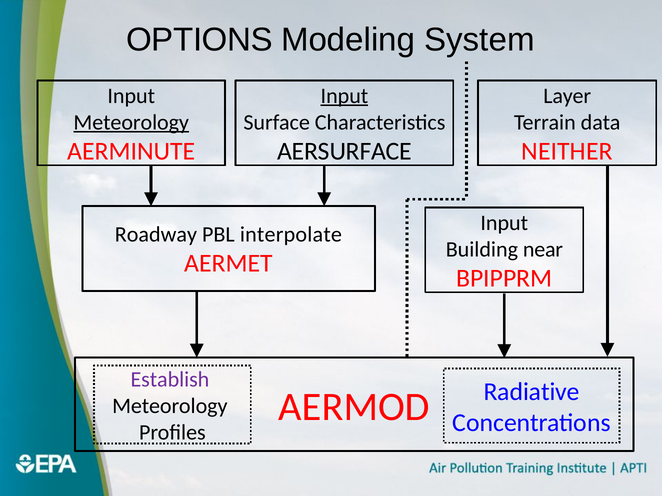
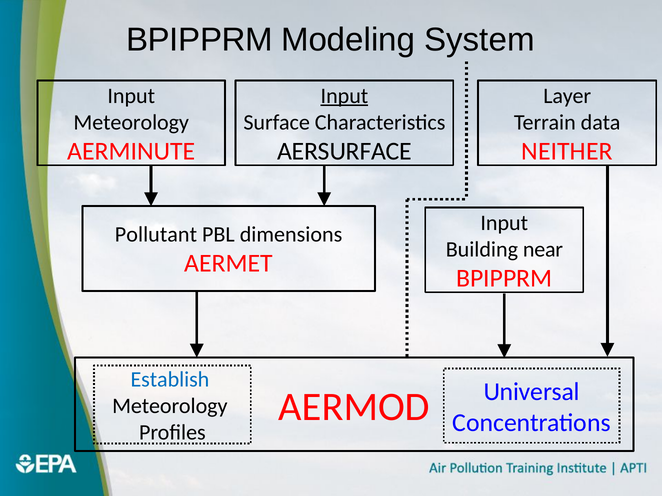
OPTIONS at (199, 40): OPTIONS -> BPIPPRM
Meteorology at (131, 122) underline: present -> none
Roadway: Roadway -> Pollutant
interpolate: interpolate -> dimensions
Establish colour: purple -> blue
Radiative: Radiative -> Universal
